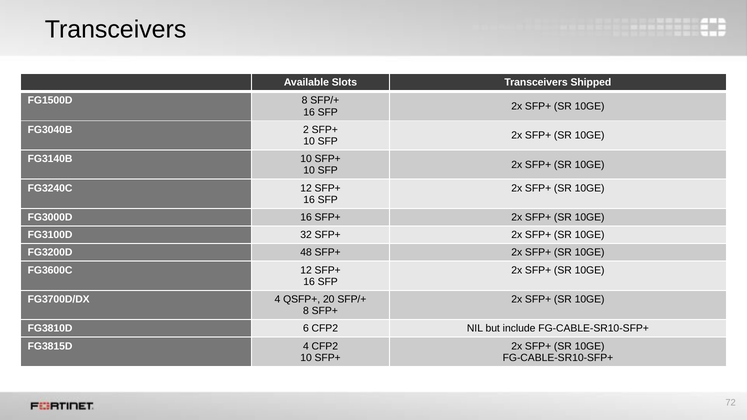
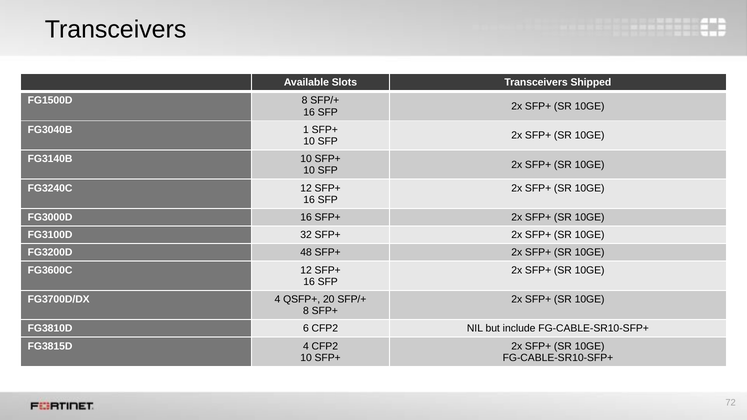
2: 2 -> 1
